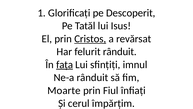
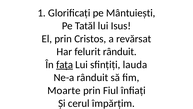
Descoperit: Descoperit -> Mântuiești
Cristos underline: present -> none
imnul: imnul -> lauda
